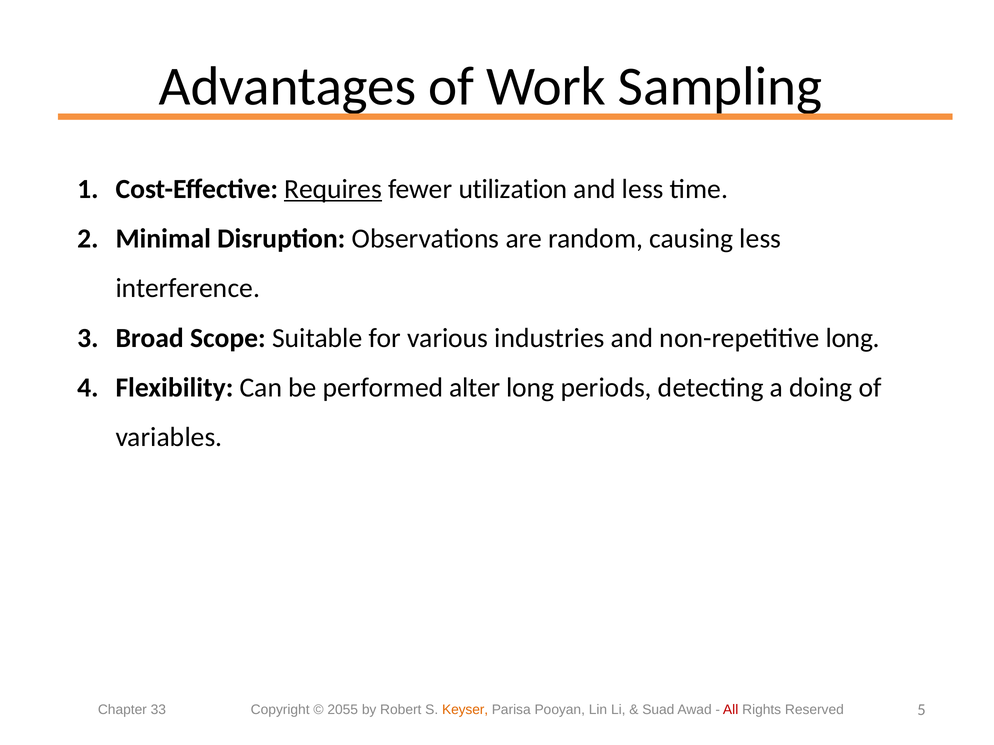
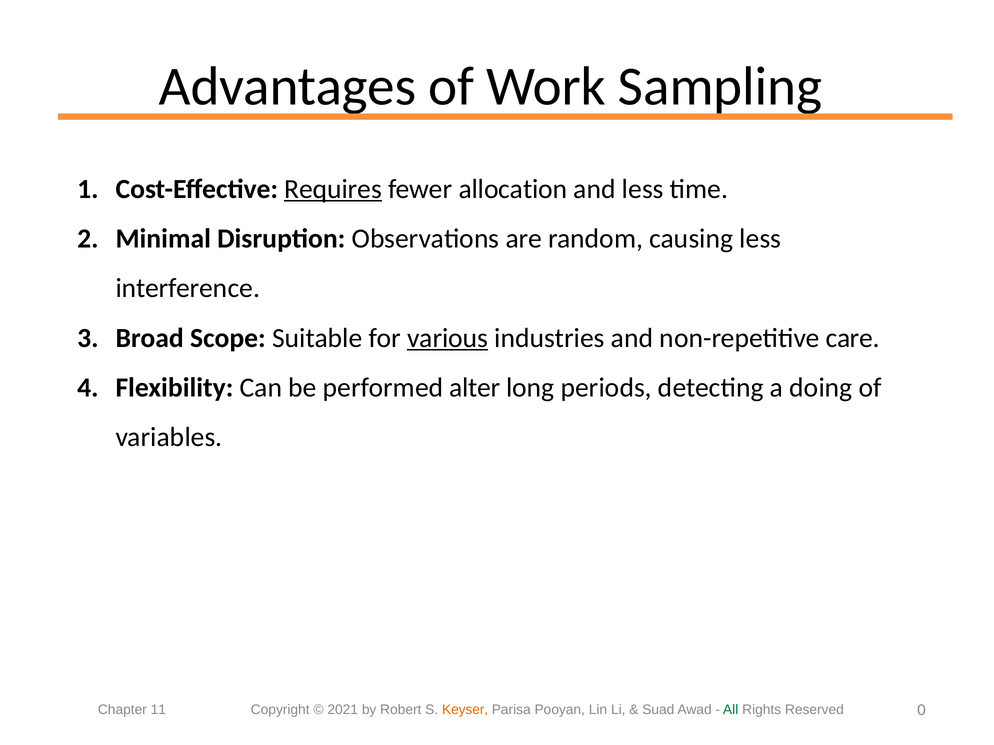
utilization: utilization -> allocation
various underline: none -> present
non-repetitive long: long -> care
33: 33 -> 11
2055: 2055 -> 2021
All colour: red -> green
5: 5 -> 0
